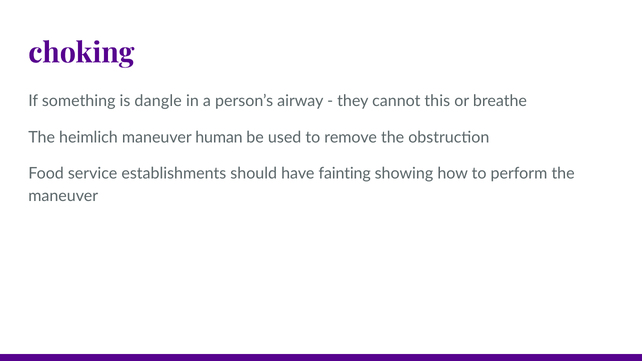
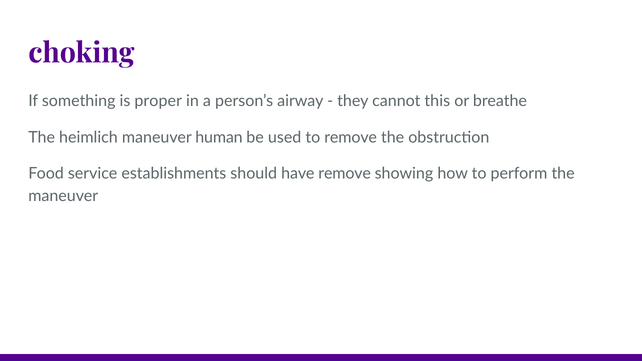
dangle: dangle -> proper
have fainting: fainting -> remove
